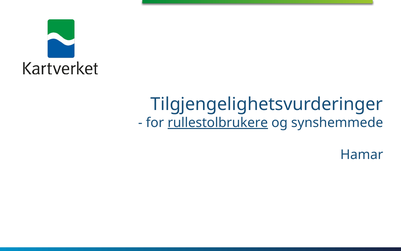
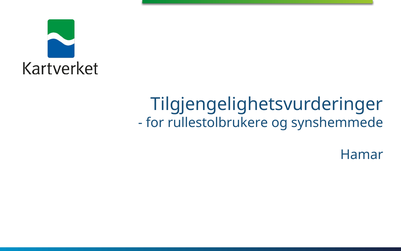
rullestolbrukere underline: present -> none
